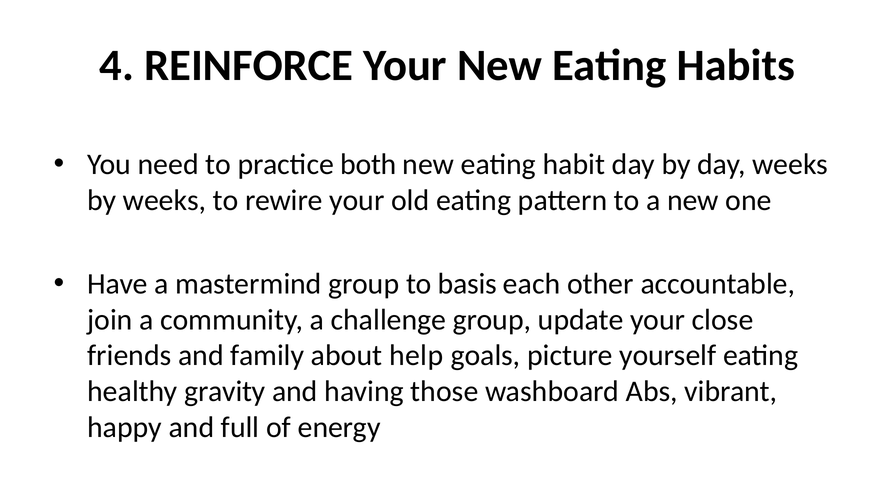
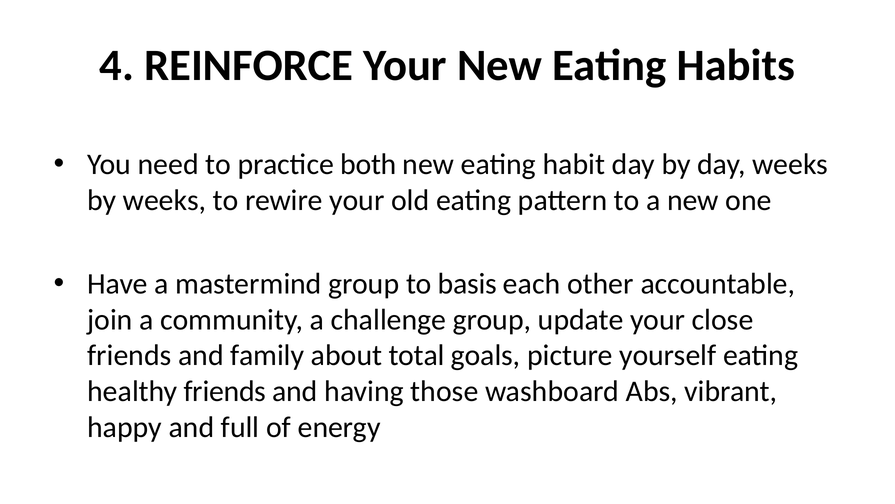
help: help -> total
healthy gravity: gravity -> friends
